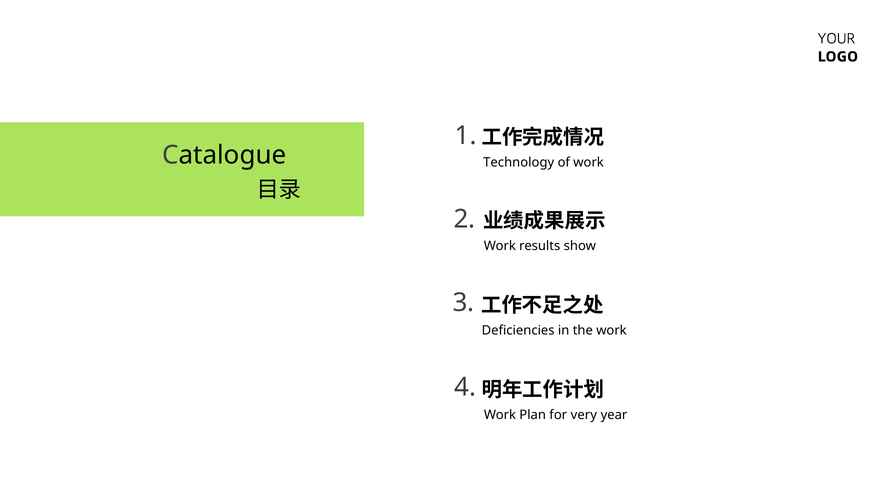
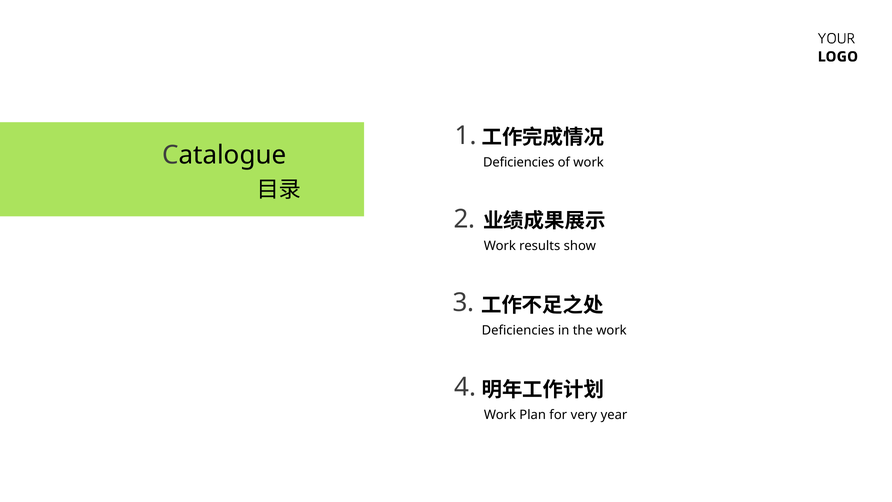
Technology at (519, 162): Technology -> Deficiencies
